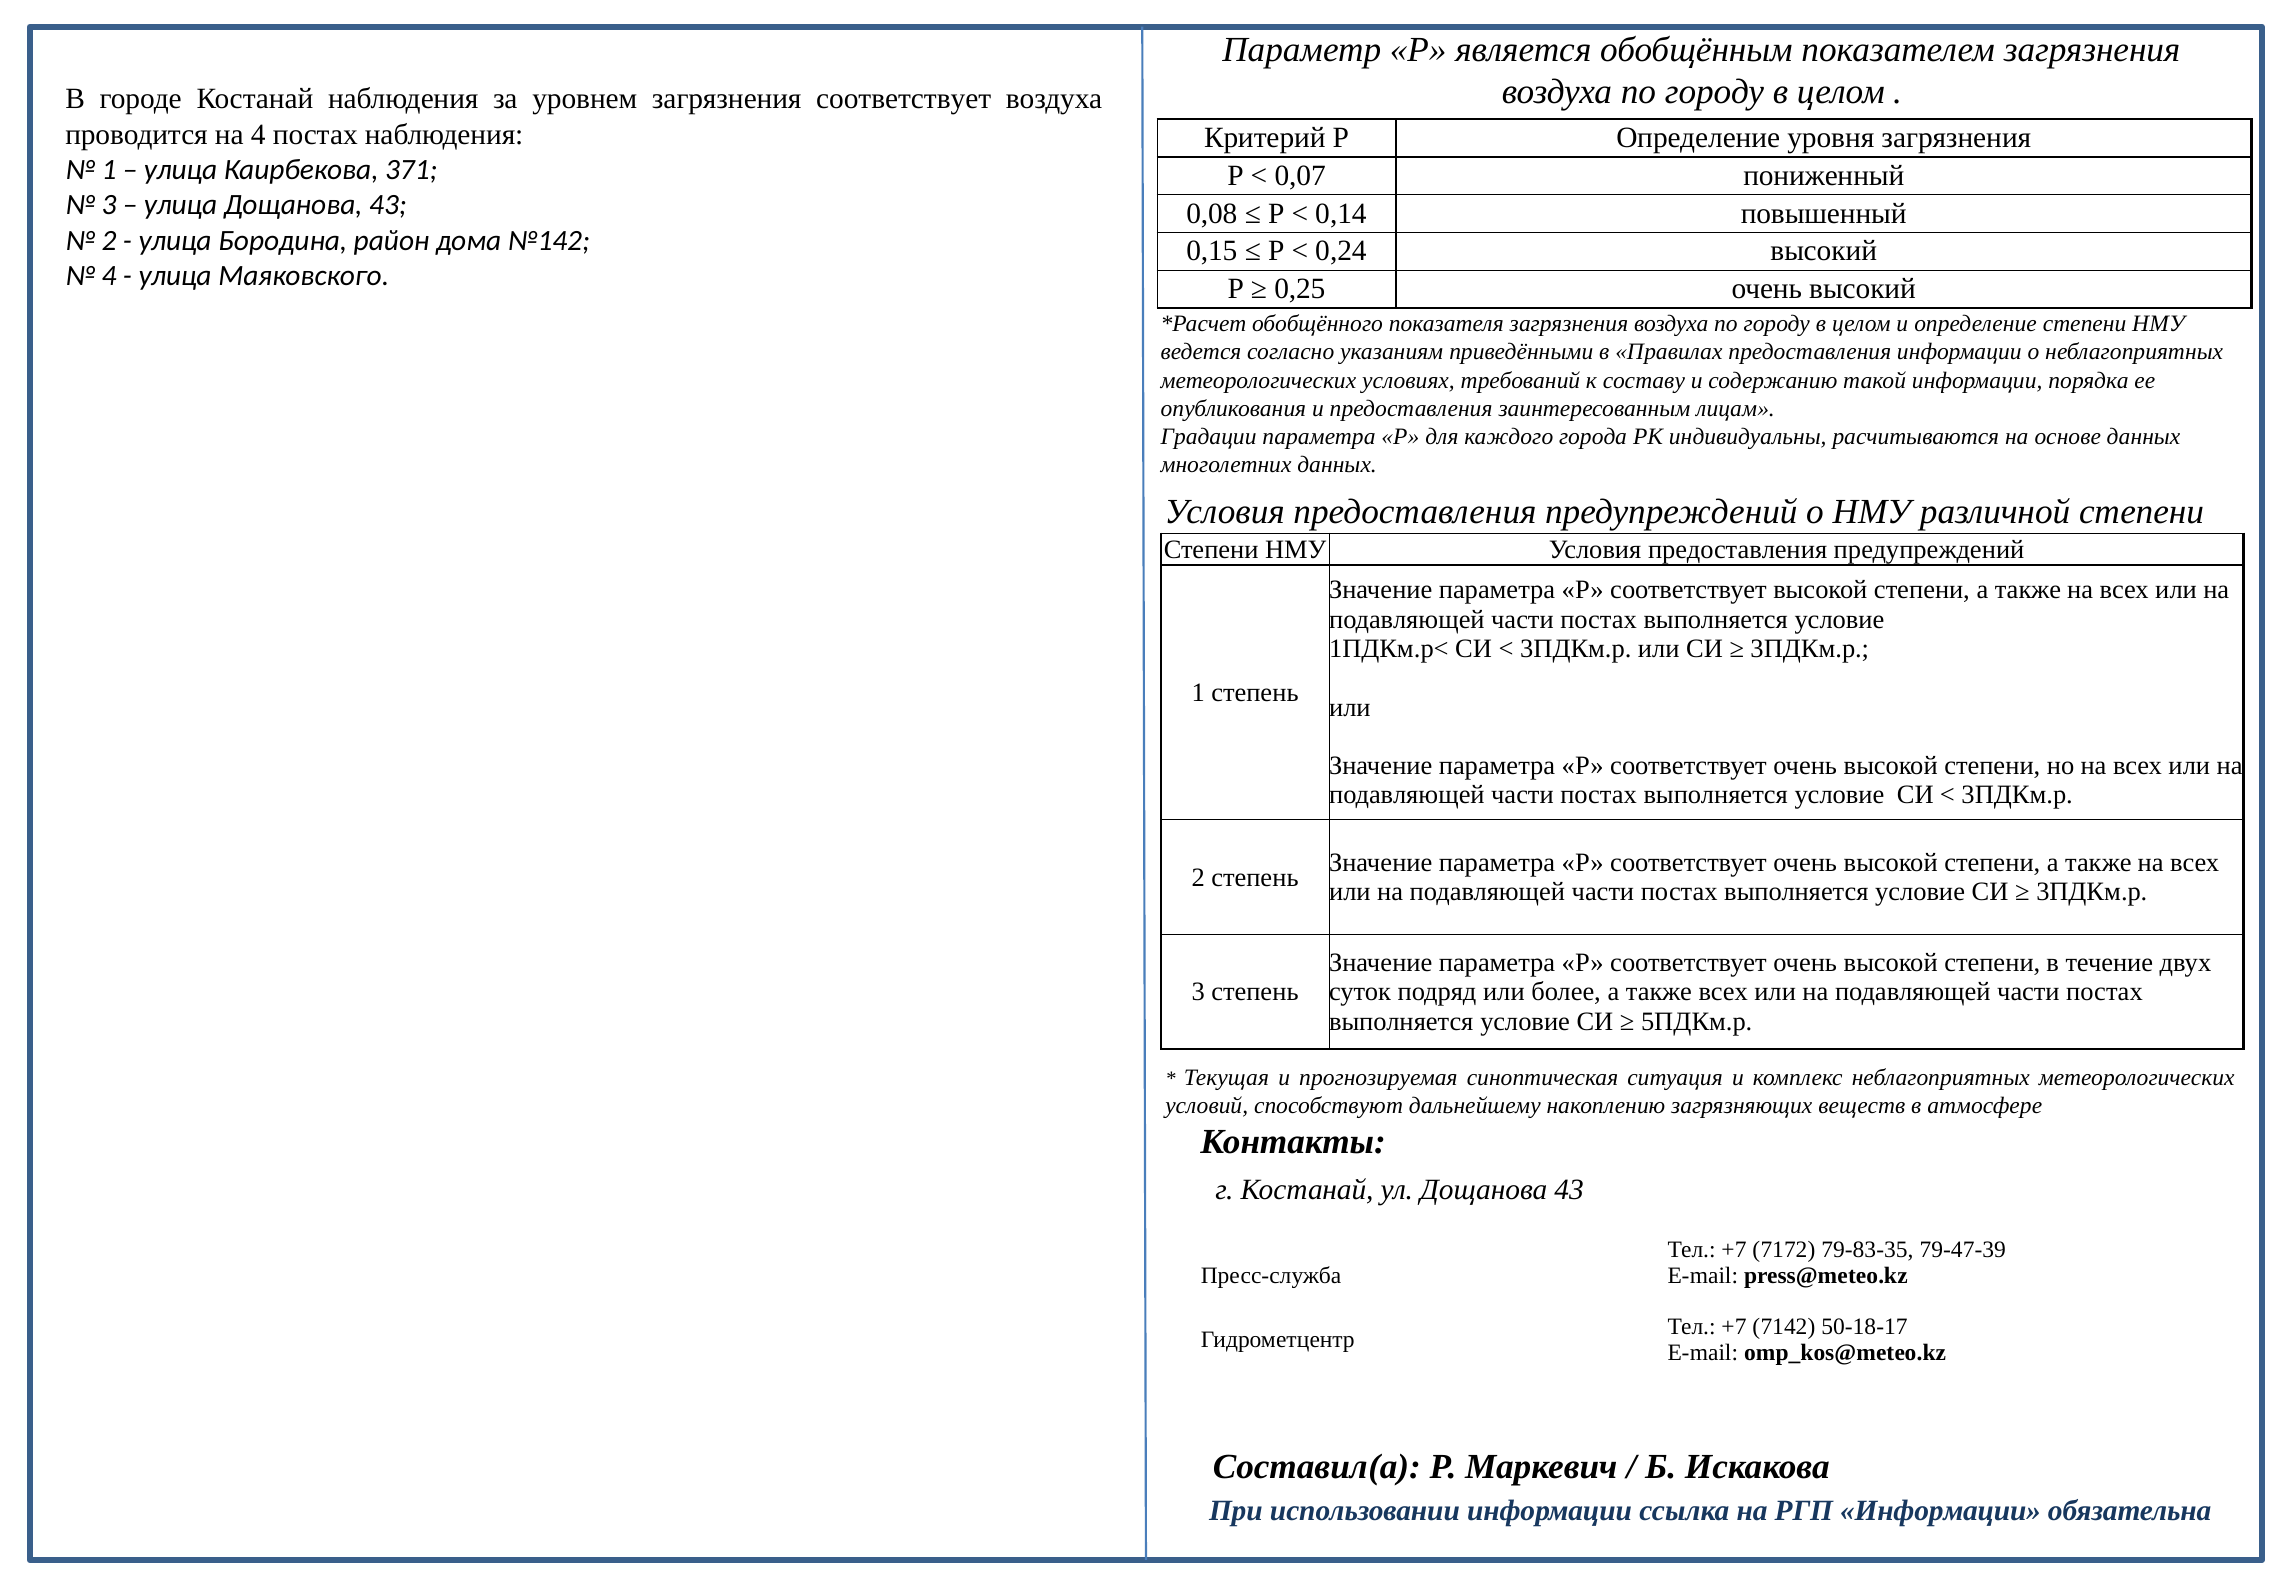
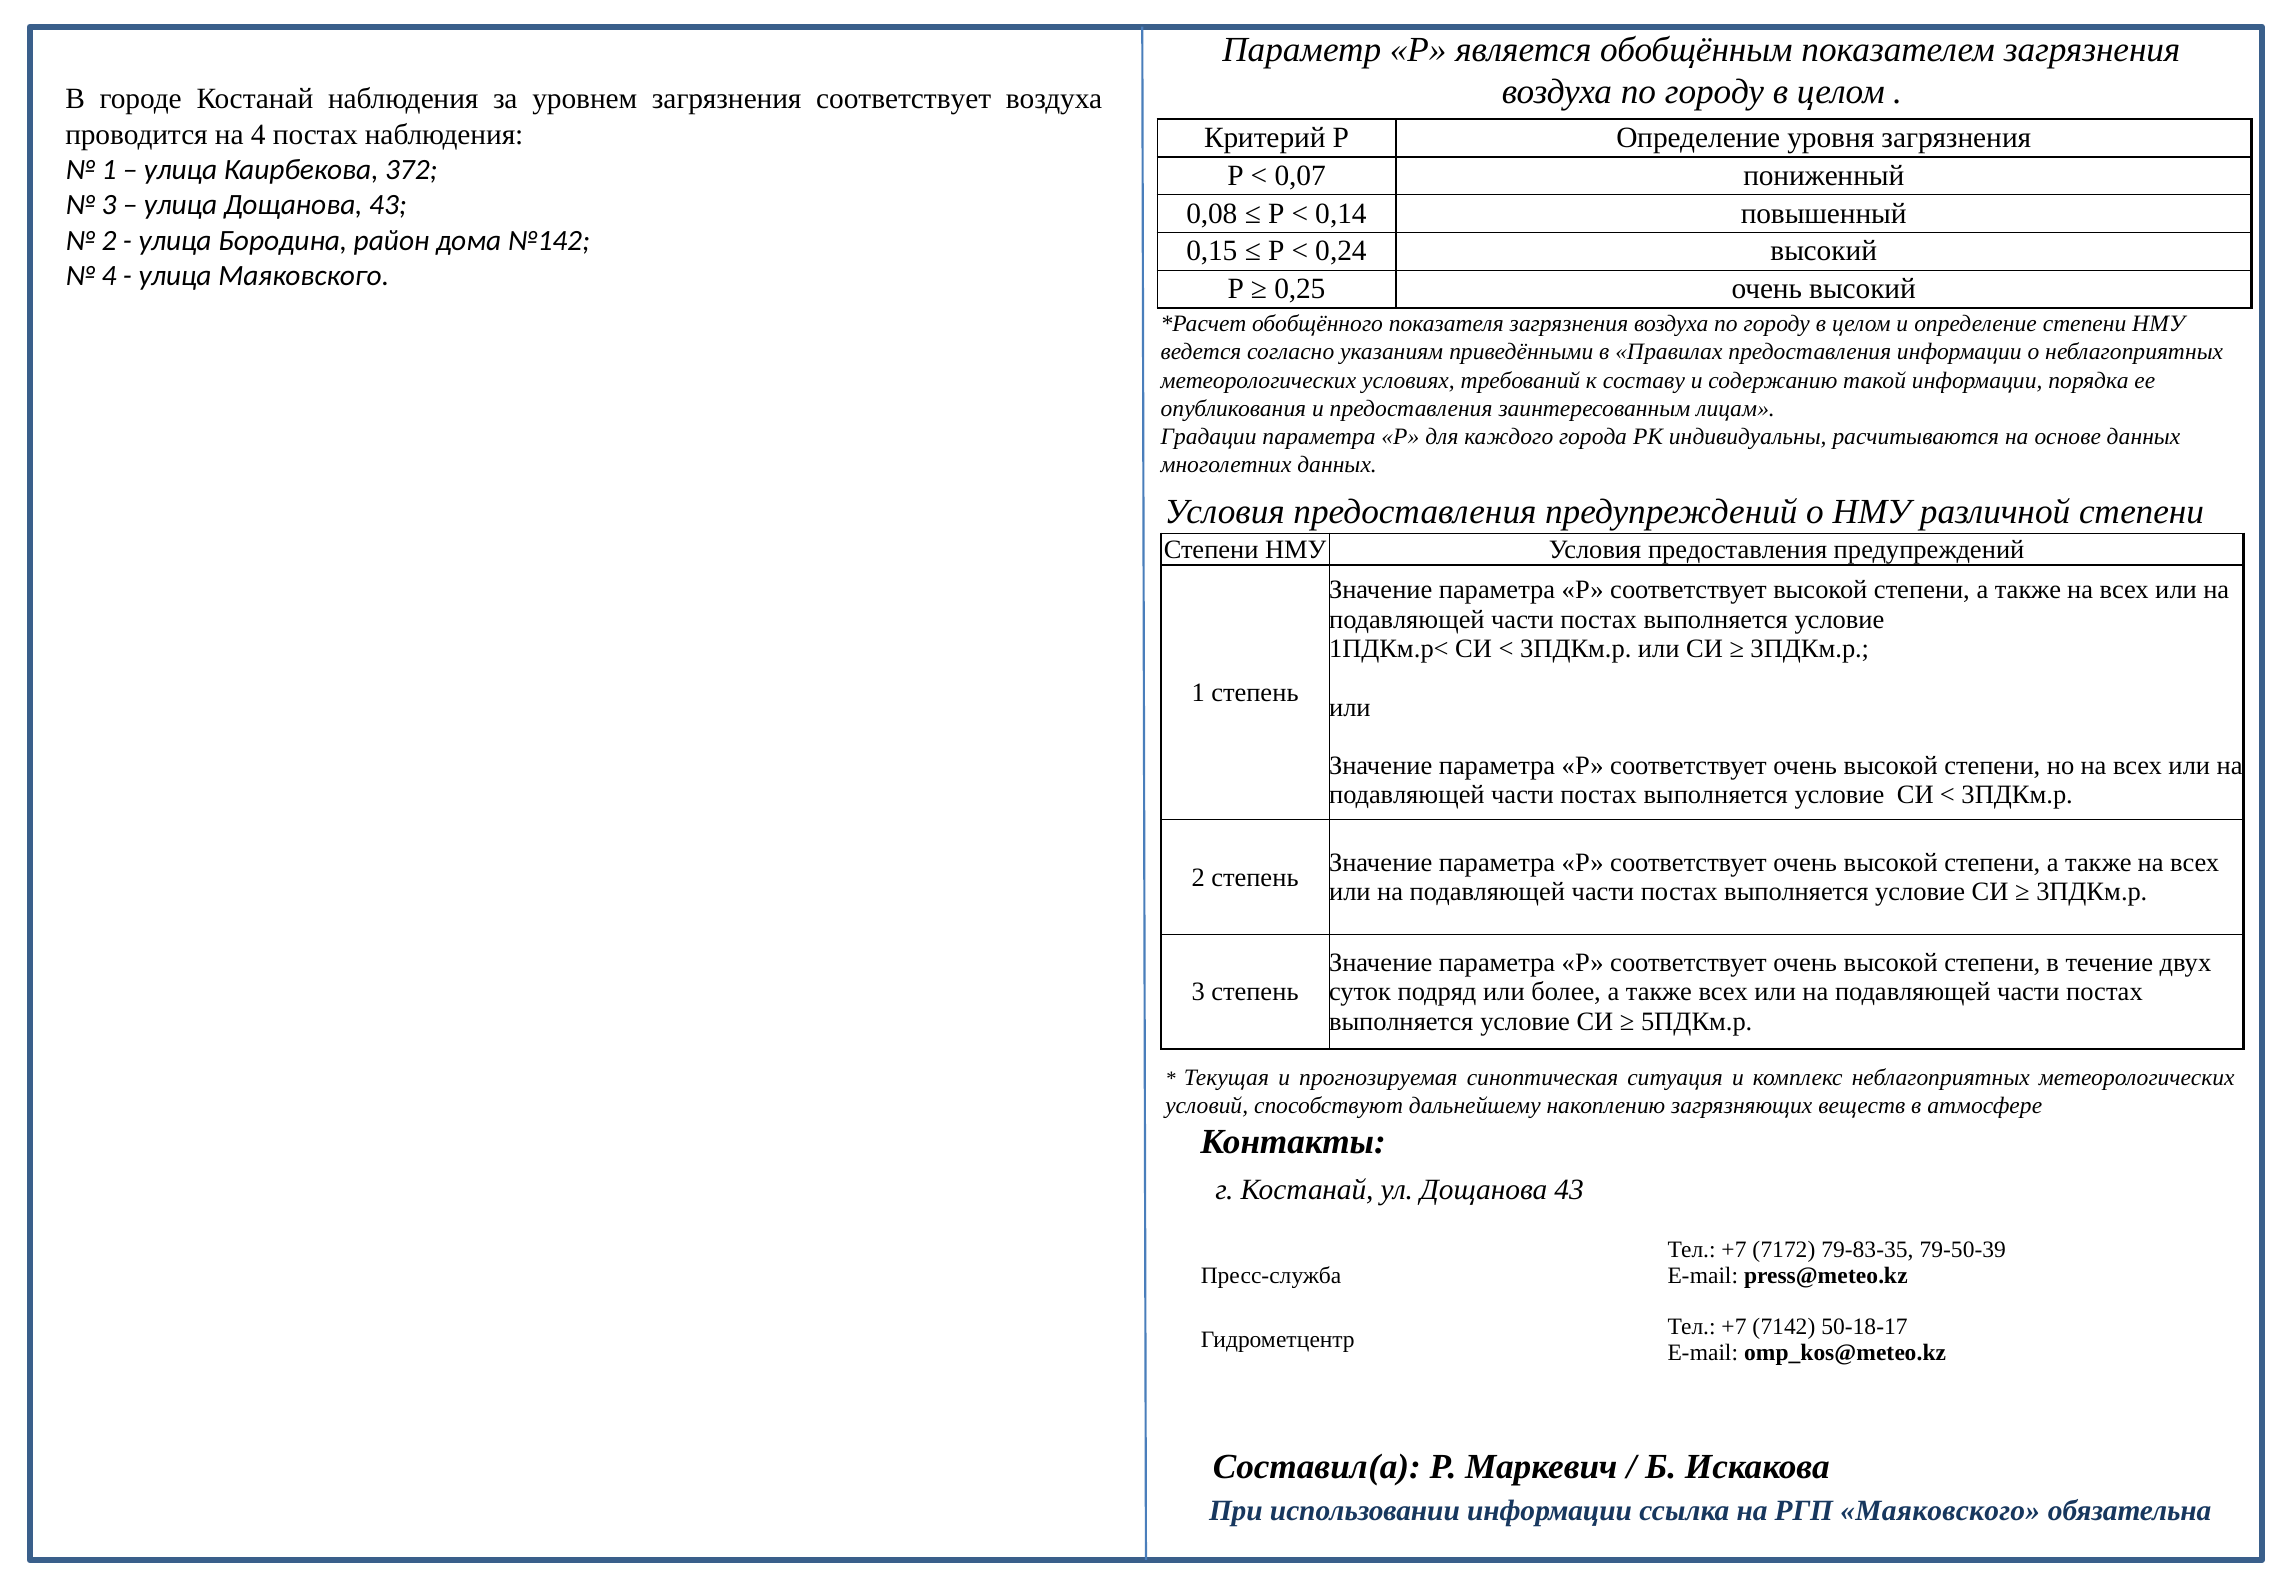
371: 371 -> 372
79-47-39: 79-47-39 -> 79-50-39
РГП Информации: Информации -> Маяковского
